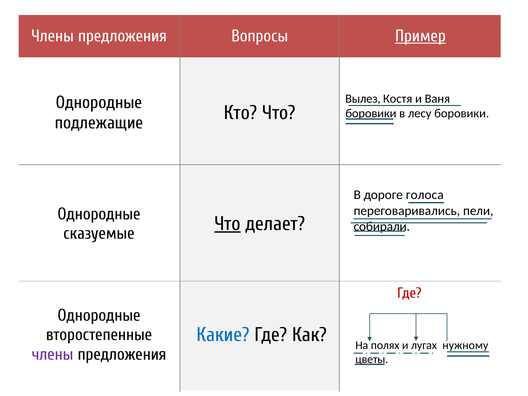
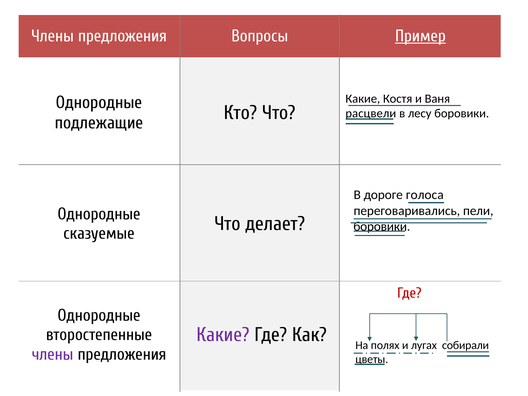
Вылез at (363, 99): Вылез -> Какие
боровики at (371, 114): боровики -> расцвели
собирали at (382, 227): собирали -> боровики
Что at (227, 224) underline: present -> none
Какие at (223, 335) colour: blue -> purple
нужному: нужному -> собирали
